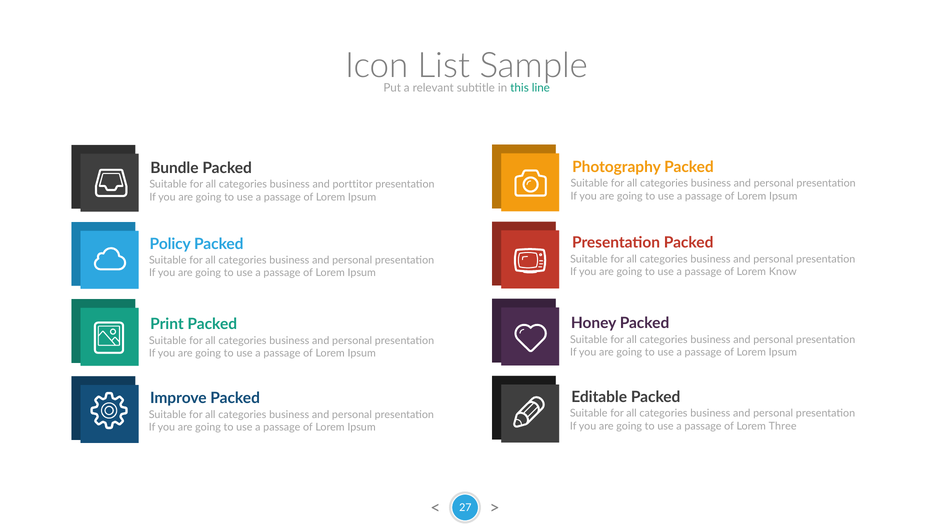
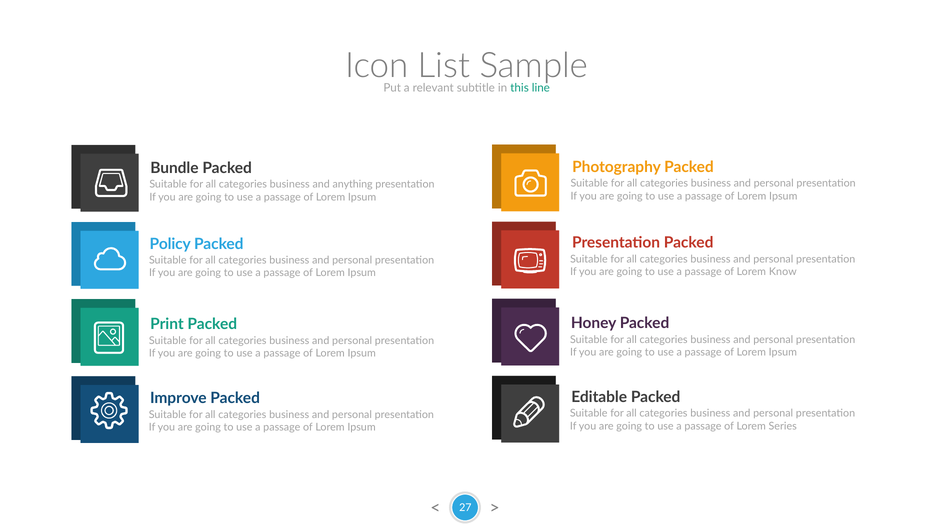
porttitor: porttitor -> anything
Three: Three -> Series
